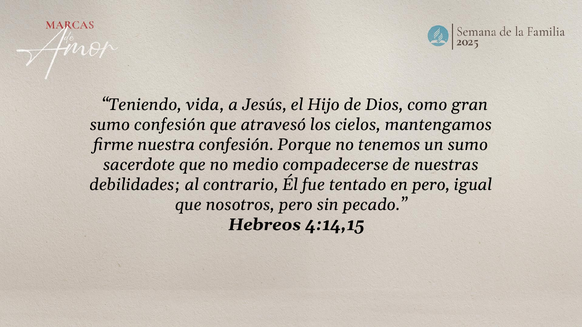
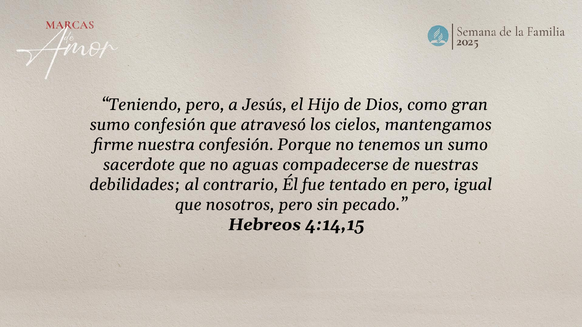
Teniendo vida: vida -> pero
medio: medio -> aguas
